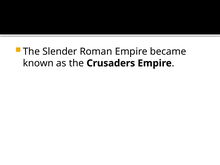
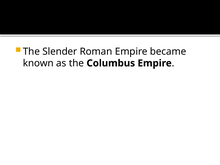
Crusaders: Crusaders -> Columbus
